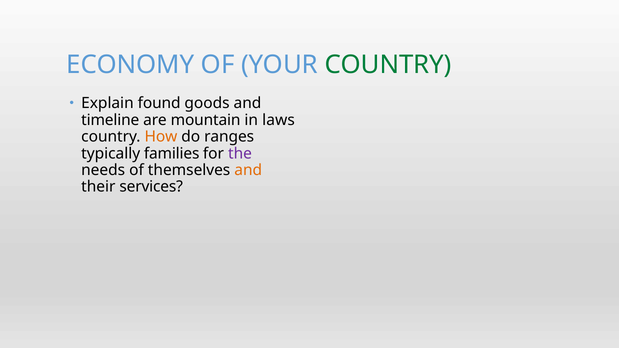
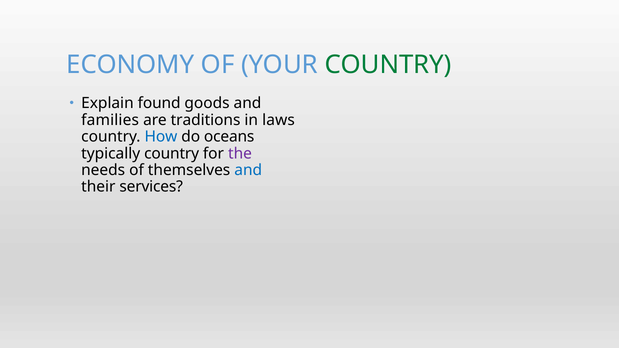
timeline: timeline -> families
mountain: mountain -> traditions
How colour: orange -> blue
ranges: ranges -> oceans
typically families: families -> country
and at (248, 170) colour: orange -> blue
